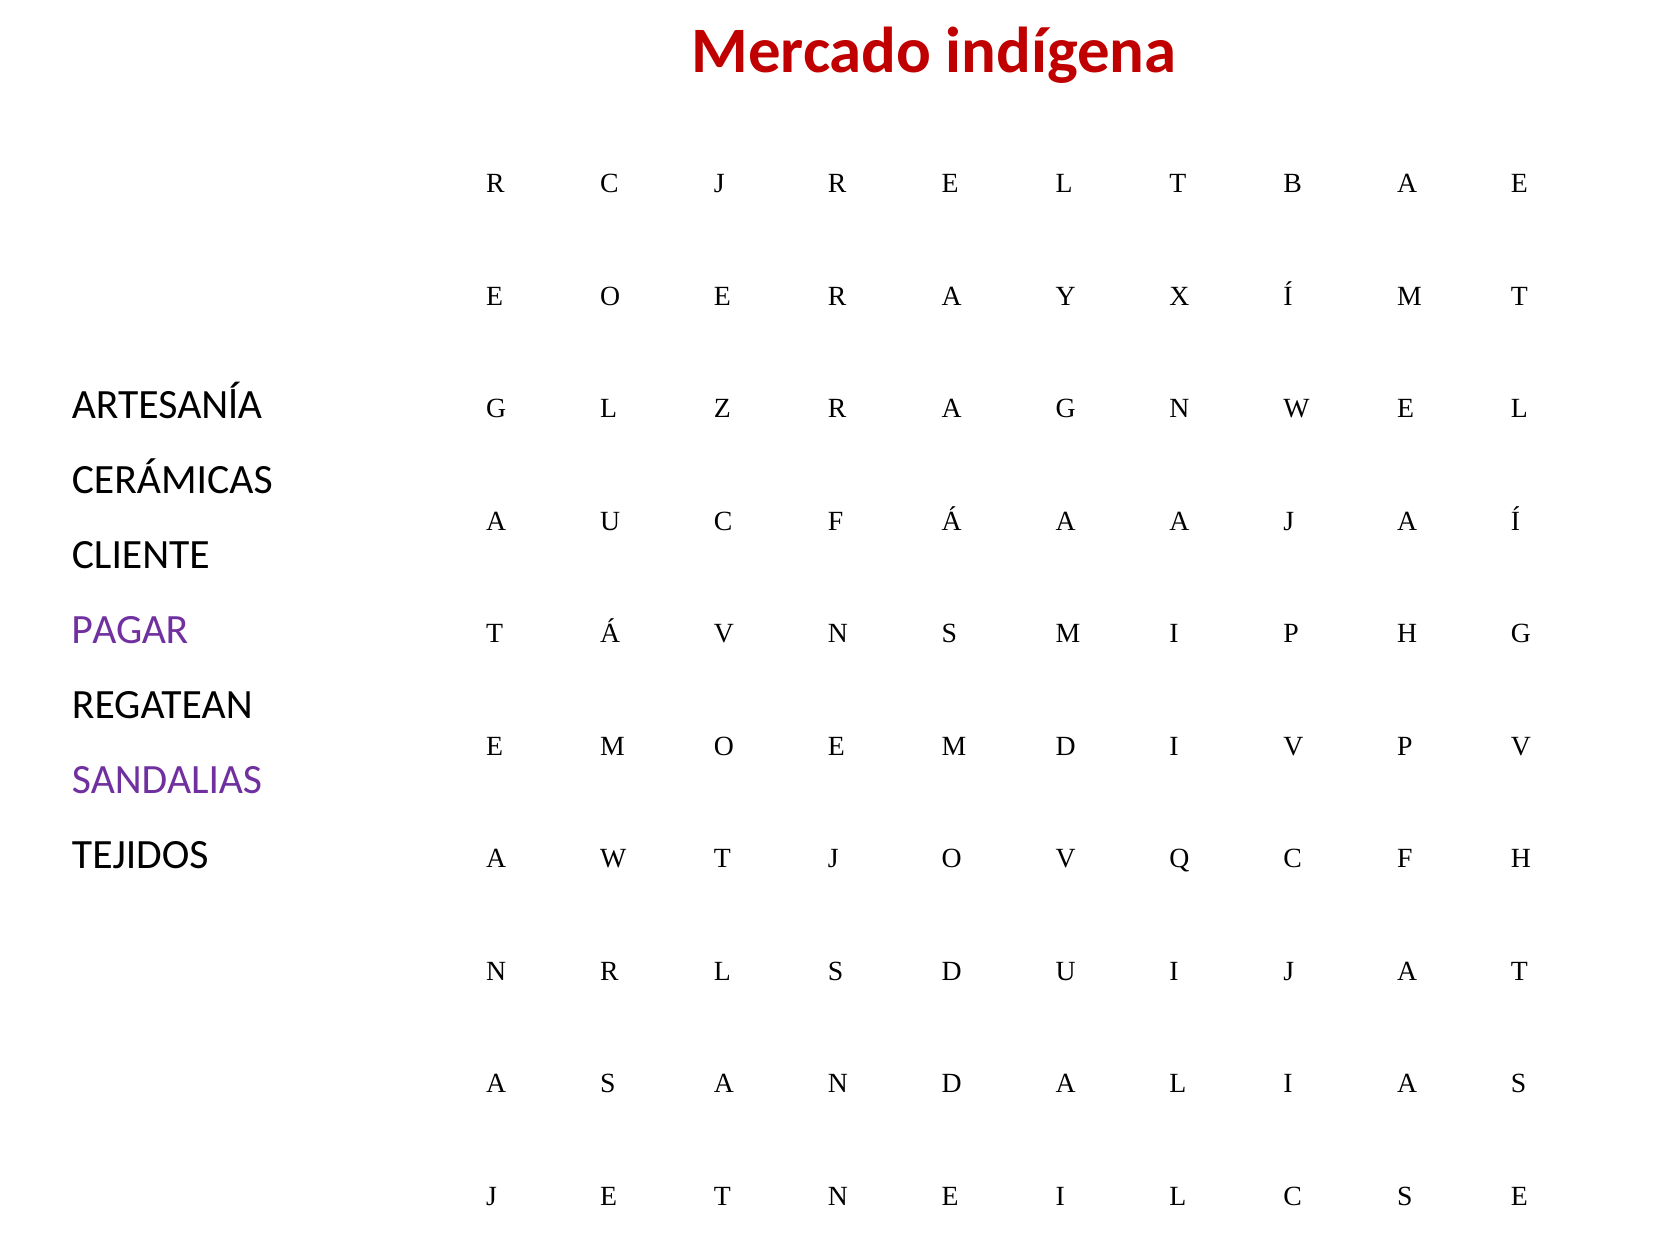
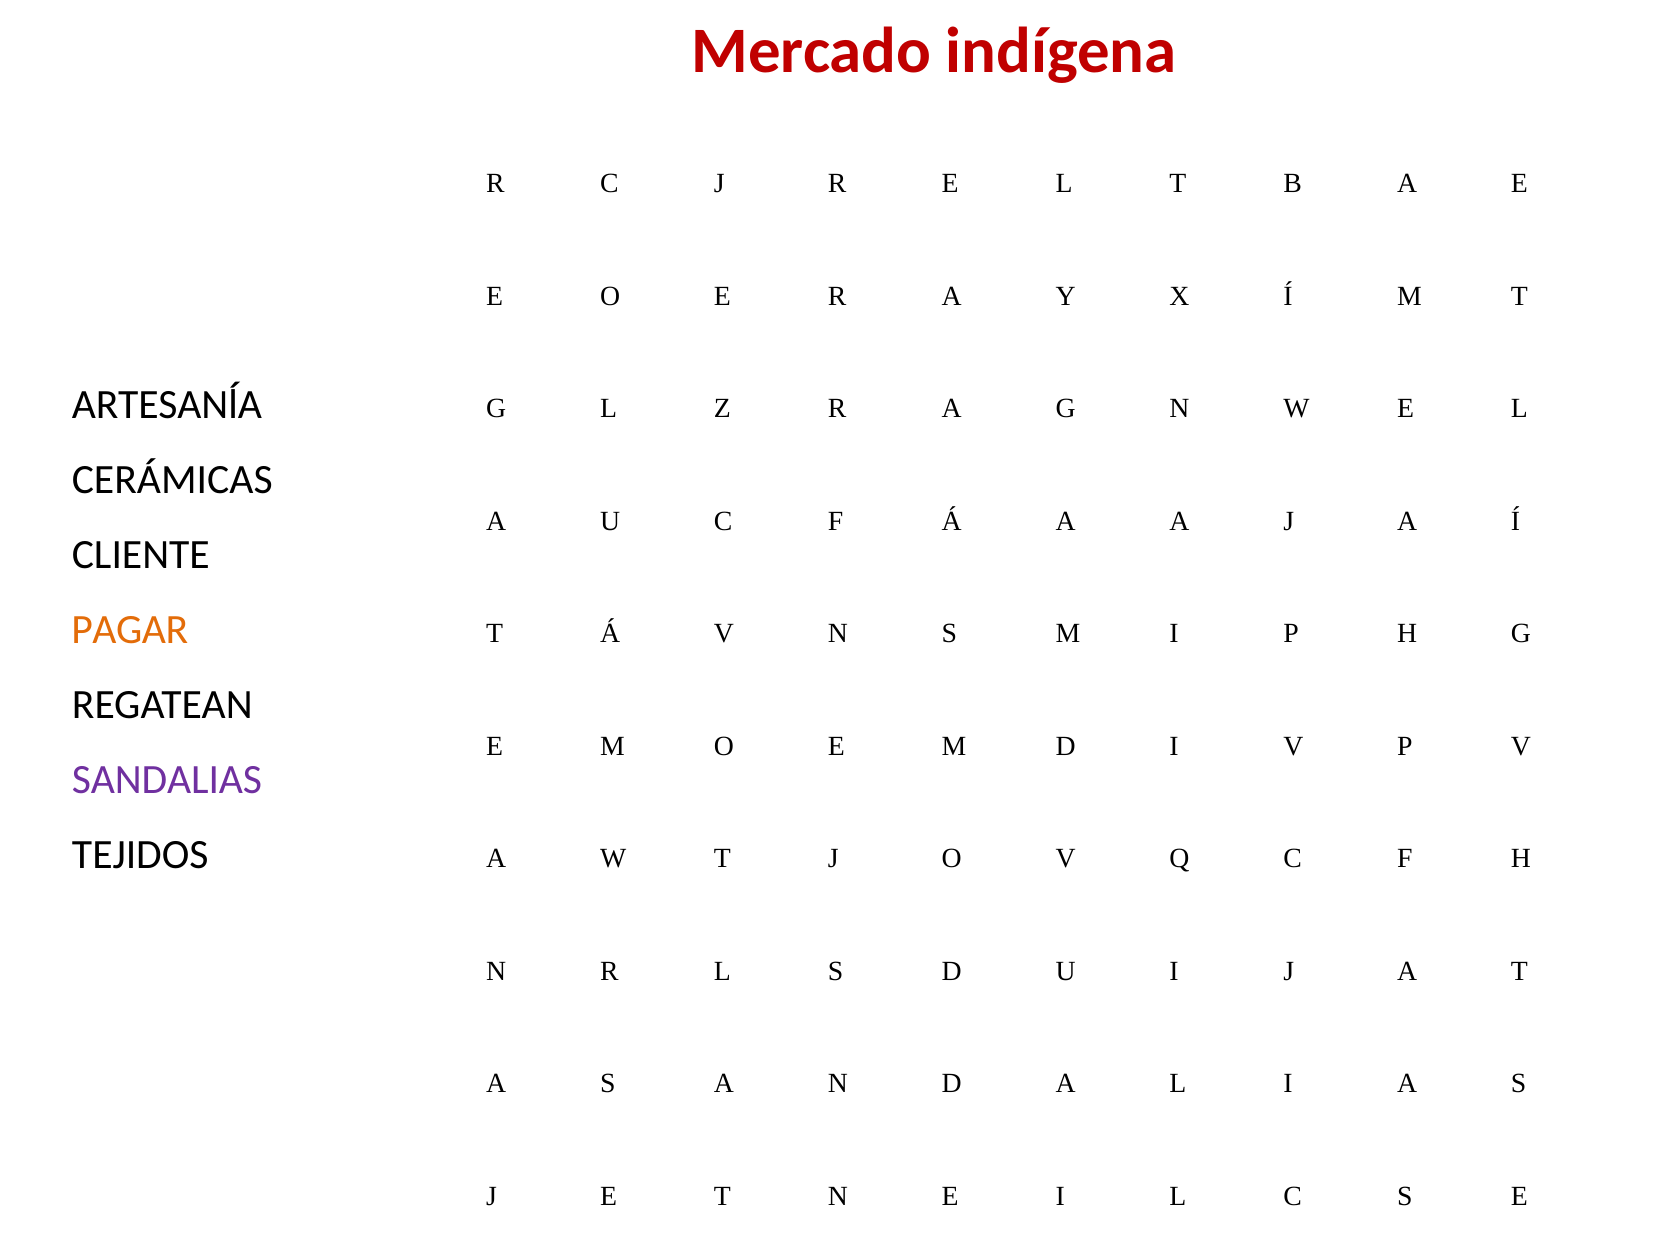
PAGAR colour: purple -> orange
